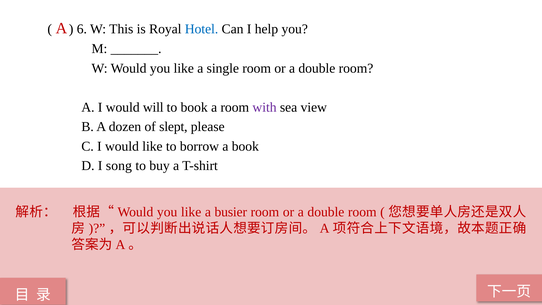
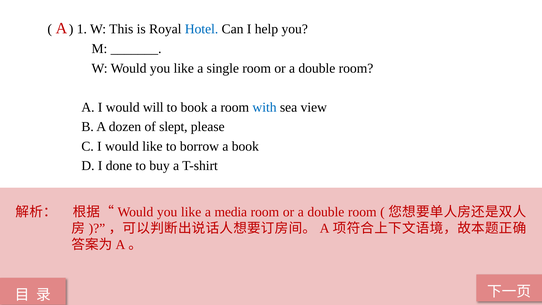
6: 6 -> 1
with colour: purple -> blue
song: song -> done
busier: busier -> media
